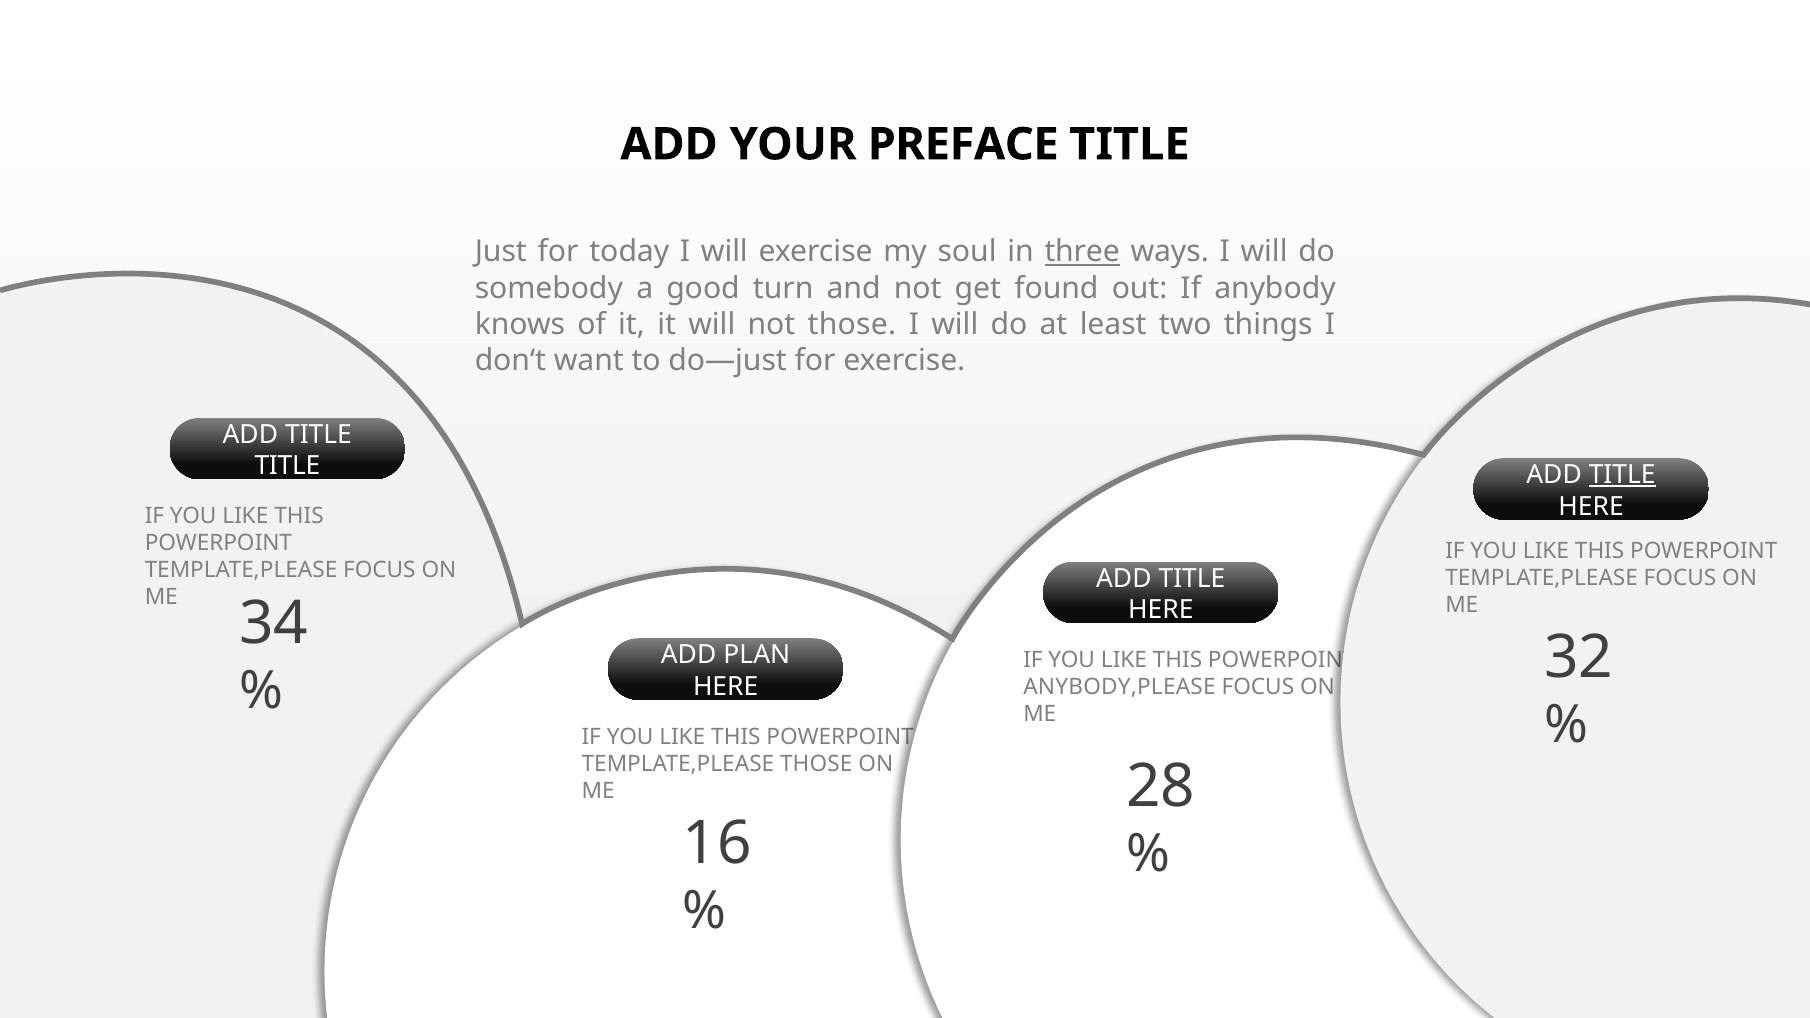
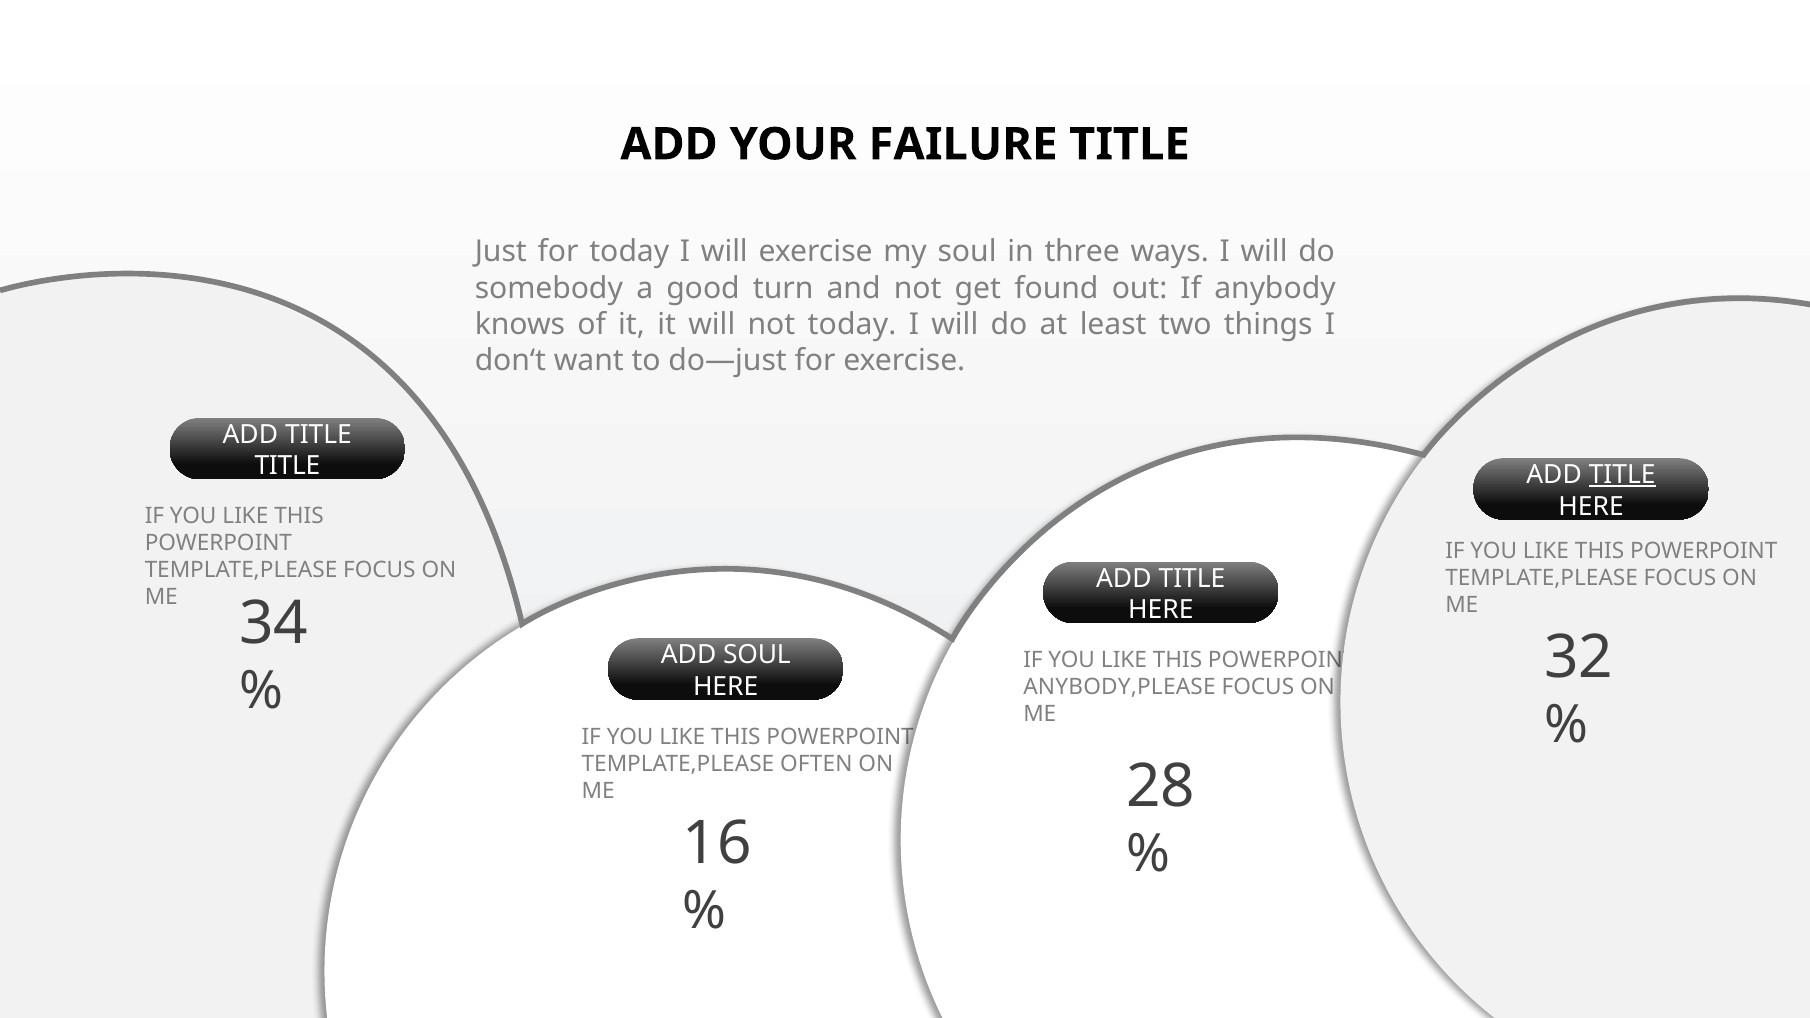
PREFACE: PREFACE -> FAILURE
three underline: present -> none
not those: those -> today
ADD PLAN: PLAN -> SOUL
TEMPLATE,PLEASE THOSE: THOSE -> OFTEN
